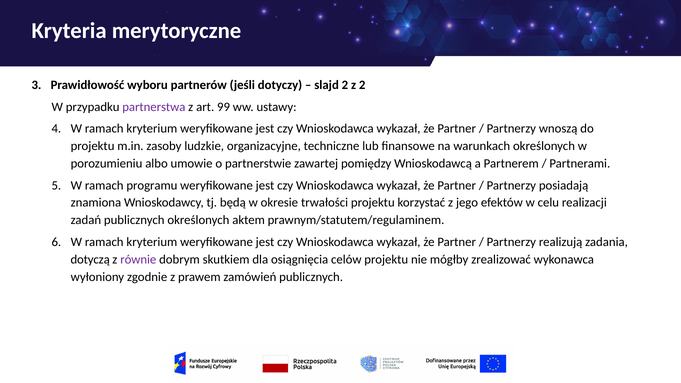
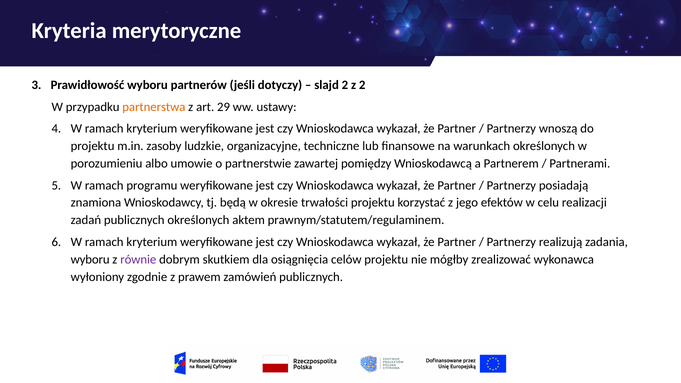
partnerstwa colour: purple -> orange
99: 99 -> 29
dotyczą at (90, 259): dotyczą -> wyboru
